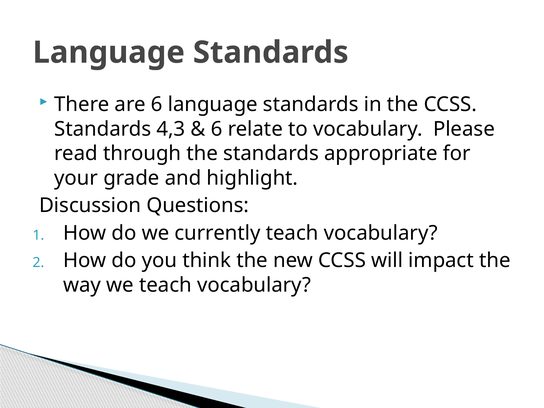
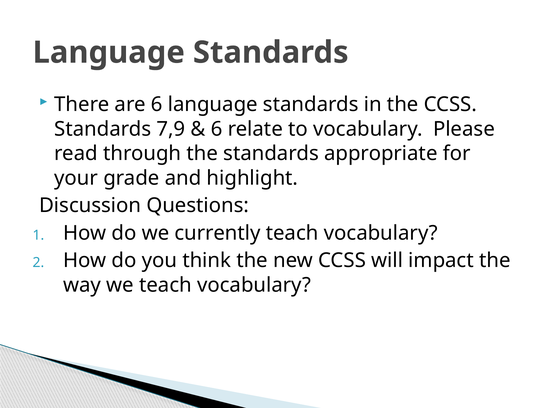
4,3: 4,3 -> 7,9
